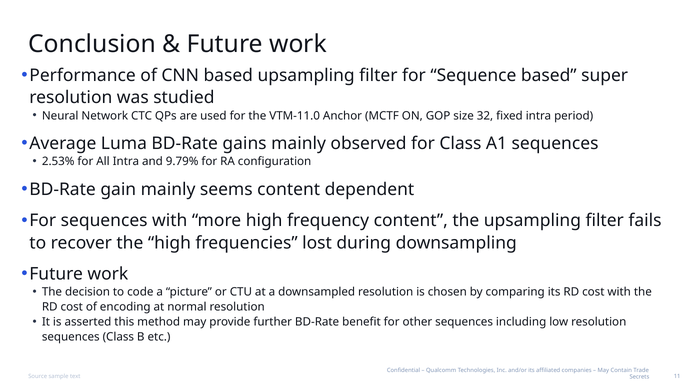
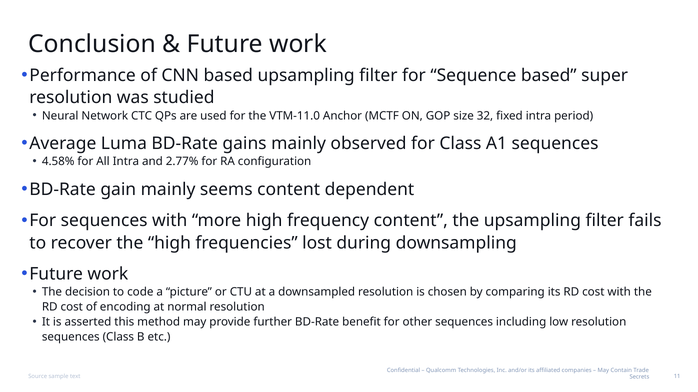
2.53%: 2.53% -> 4.58%
9.79%: 9.79% -> 2.77%
